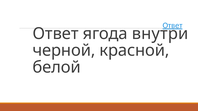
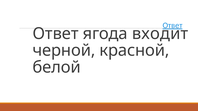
внутри: внутри -> входит
